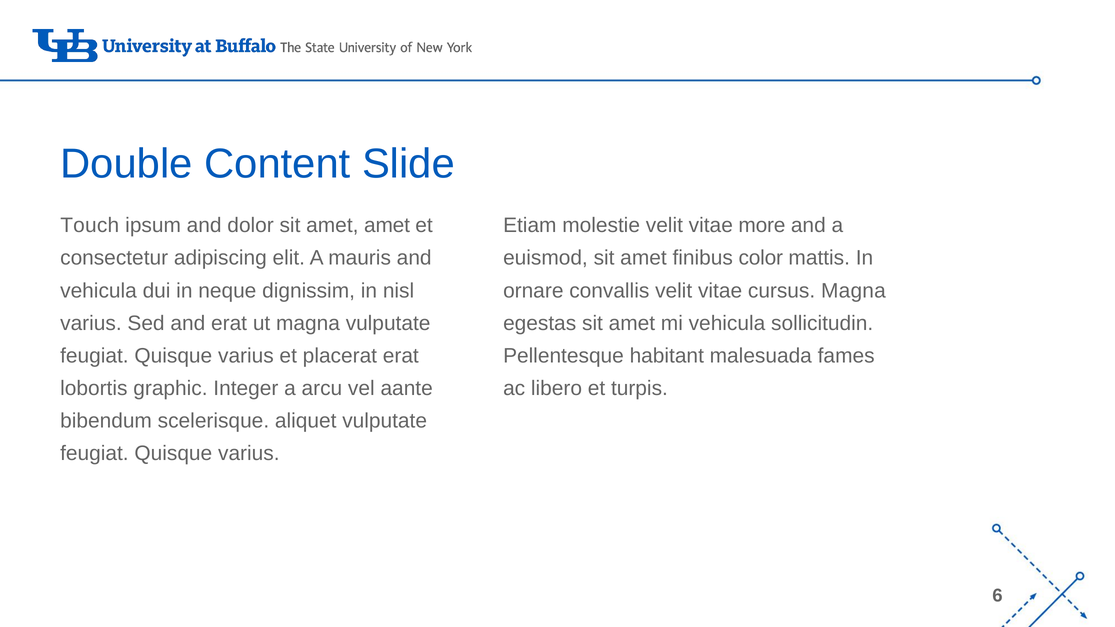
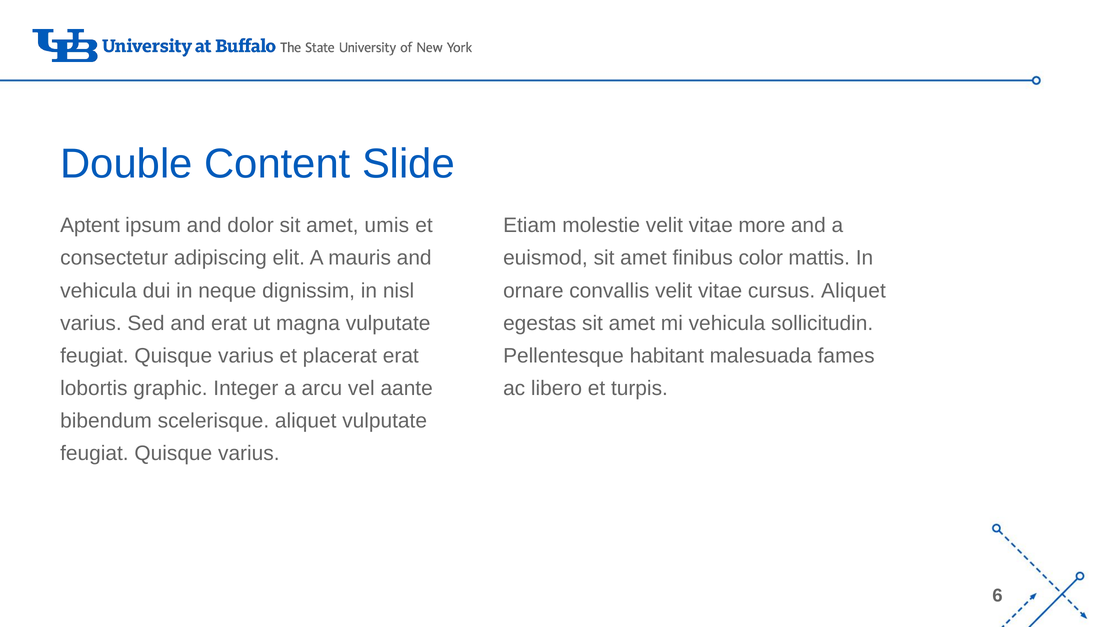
Touch: Touch -> Aptent
amet amet: amet -> umis
cursus Magna: Magna -> Aliquet
